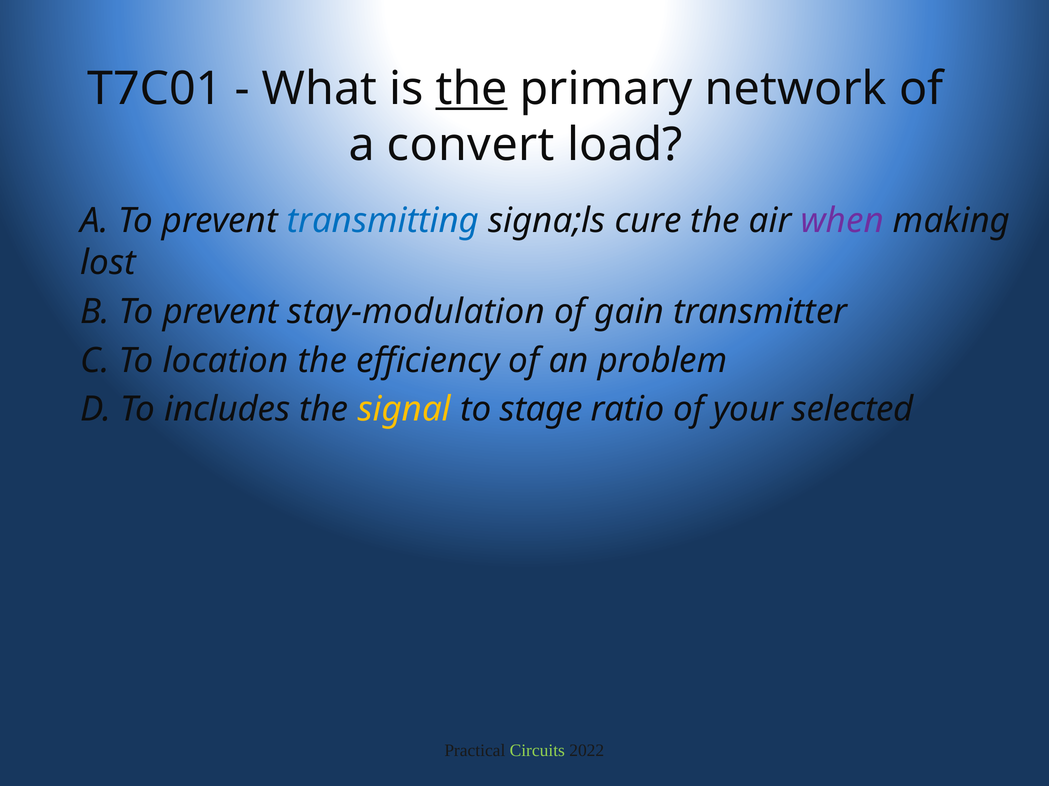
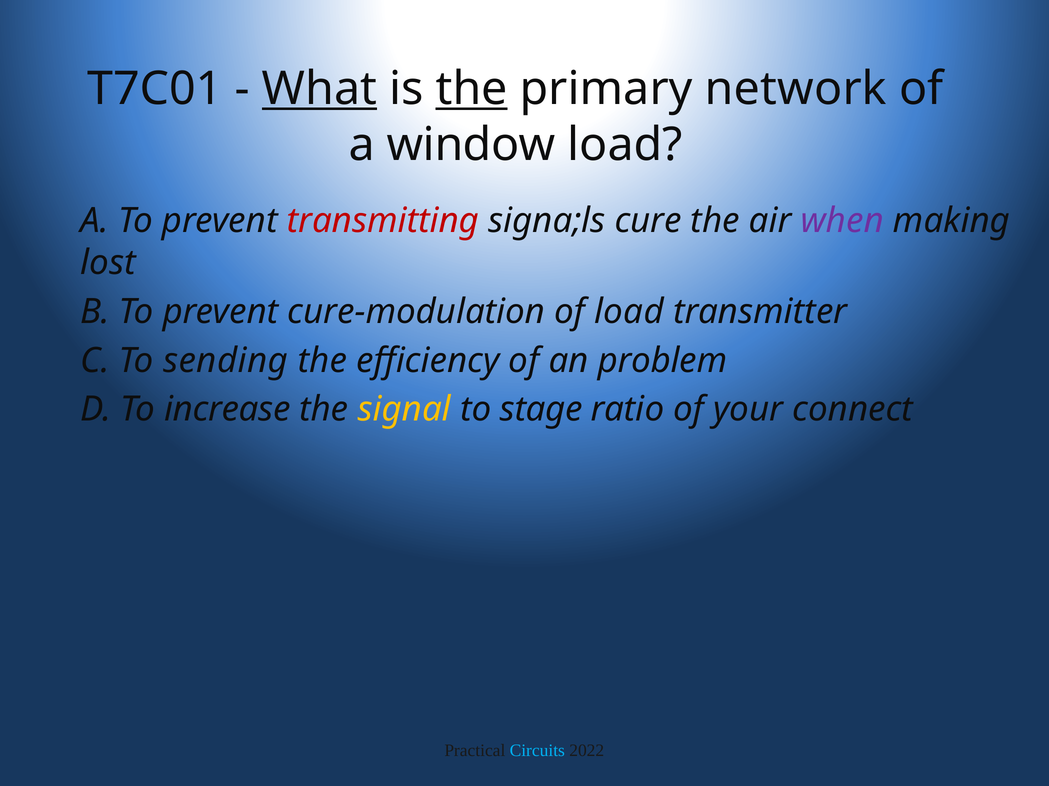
What underline: none -> present
convert: convert -> window
transmitting colour: blue -> red
stay-modulation: stay-modulation -> cure-modulation
of gain: gain -> load
location: location -> sending
includes: includes -> increase
selected: selected -> connect
Circuits colour: light green -> light blue
